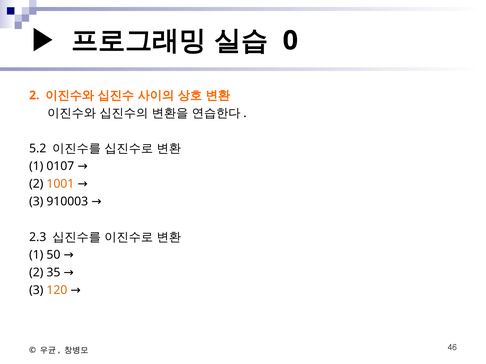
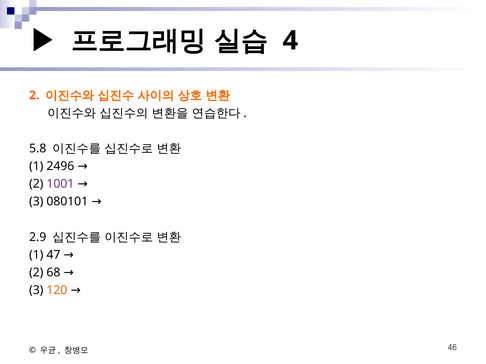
0: 0 -> 4
5.2: 5.2 -> 5.8
0107: 0107 -> 2496
1001 colour: orange -> purple
910003: 910003 -> 080101
2.3: 2.3 -> 2.9
50: 50 -> 47
35: 35 -> 68
